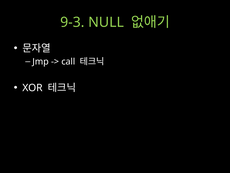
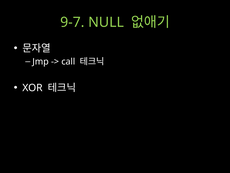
9-3: 9-3 -> 9-7
